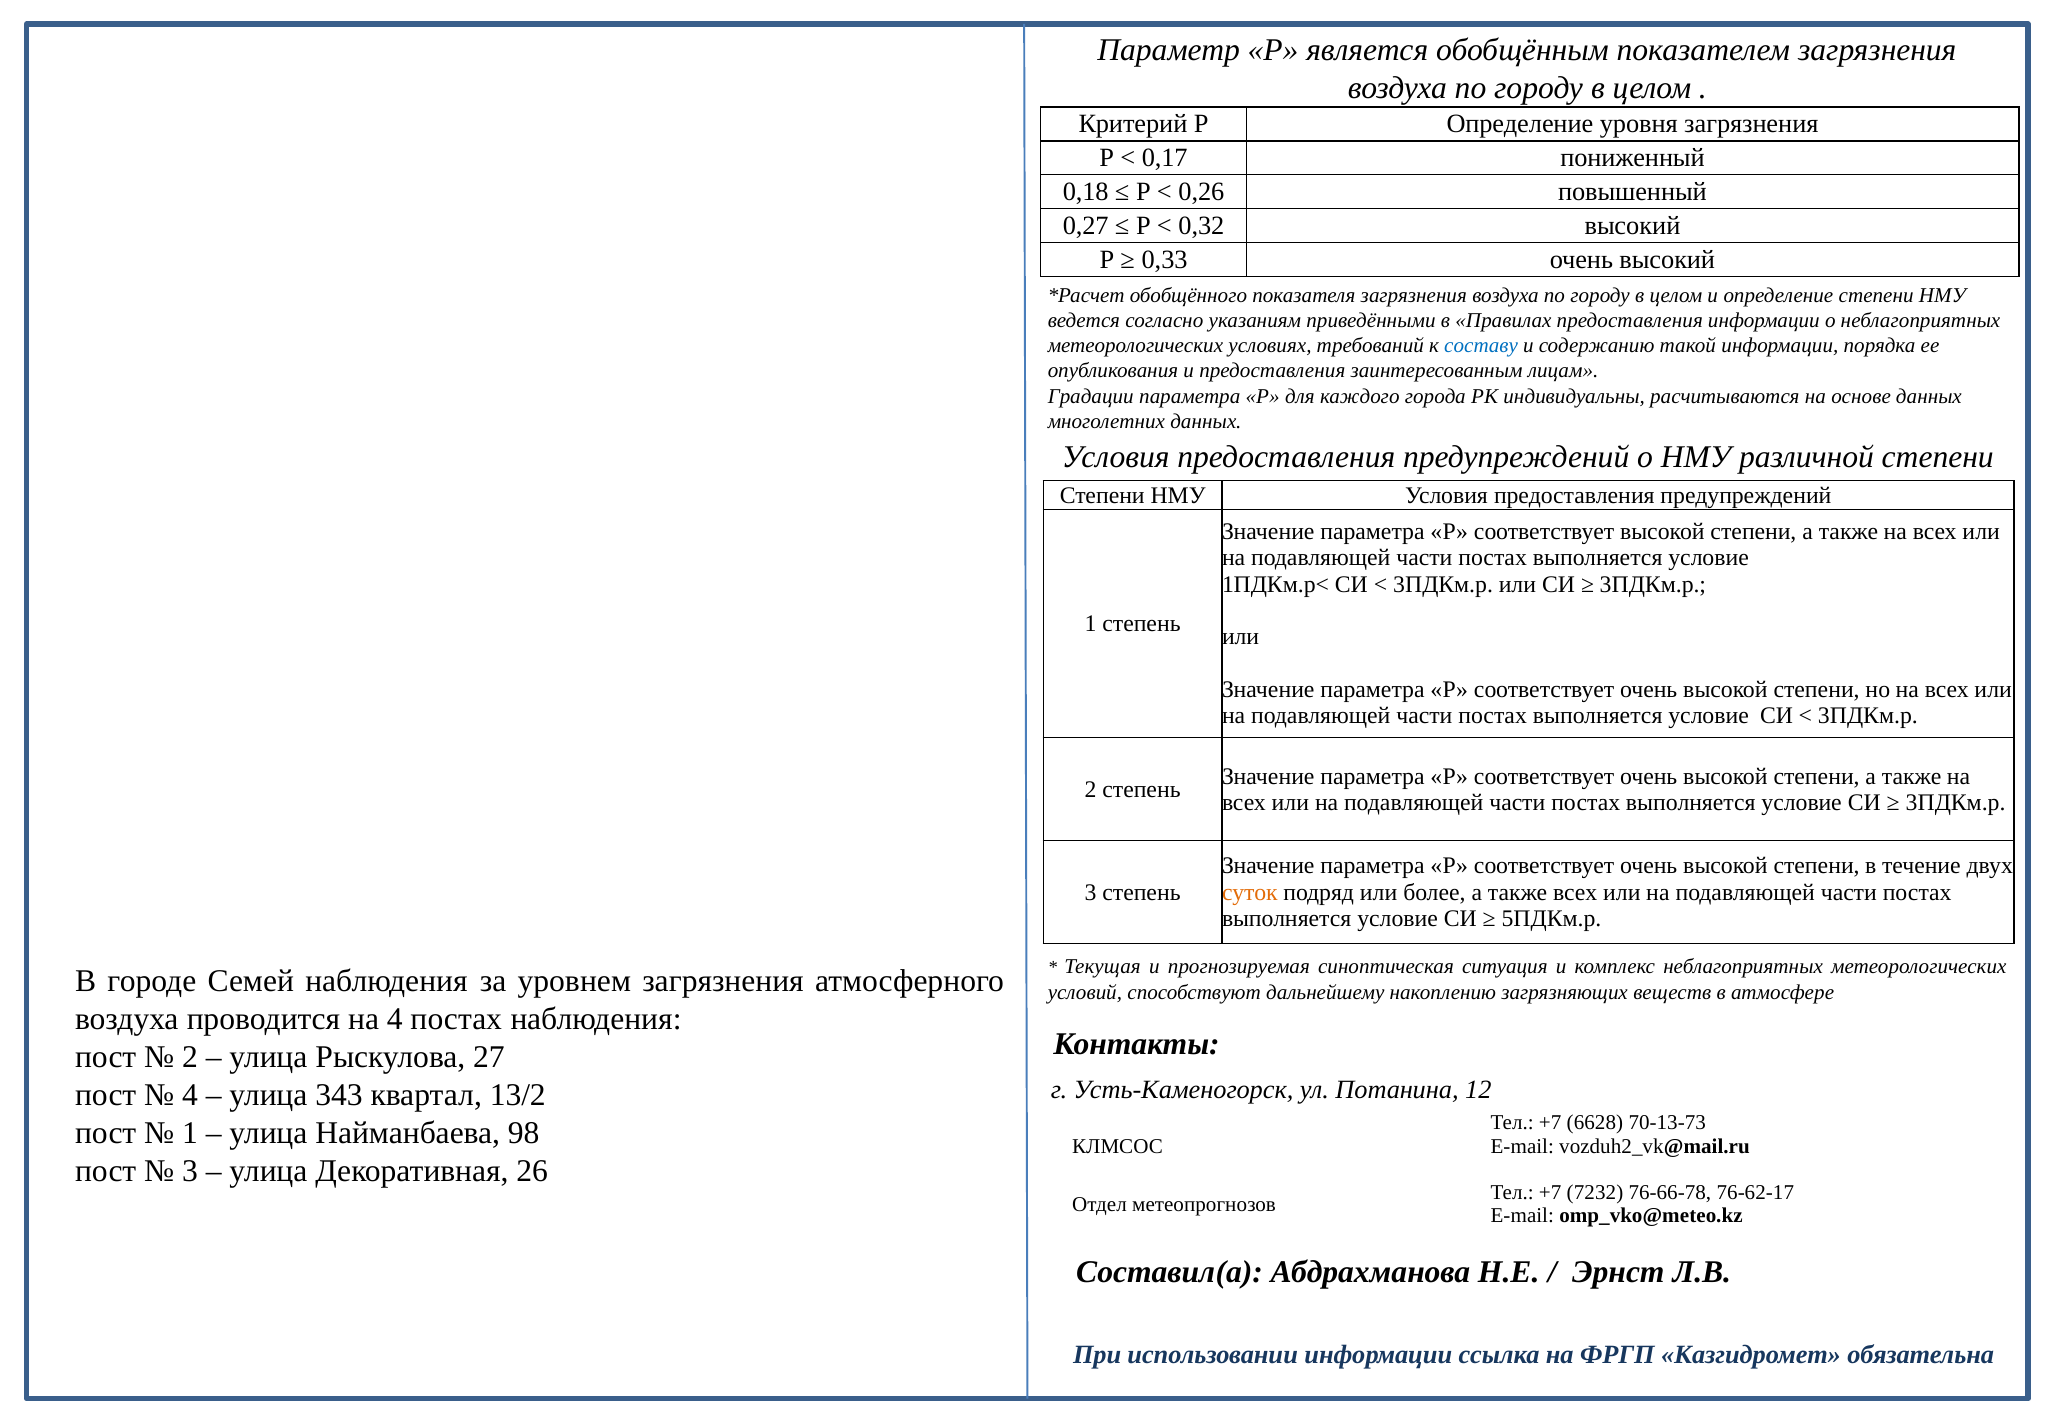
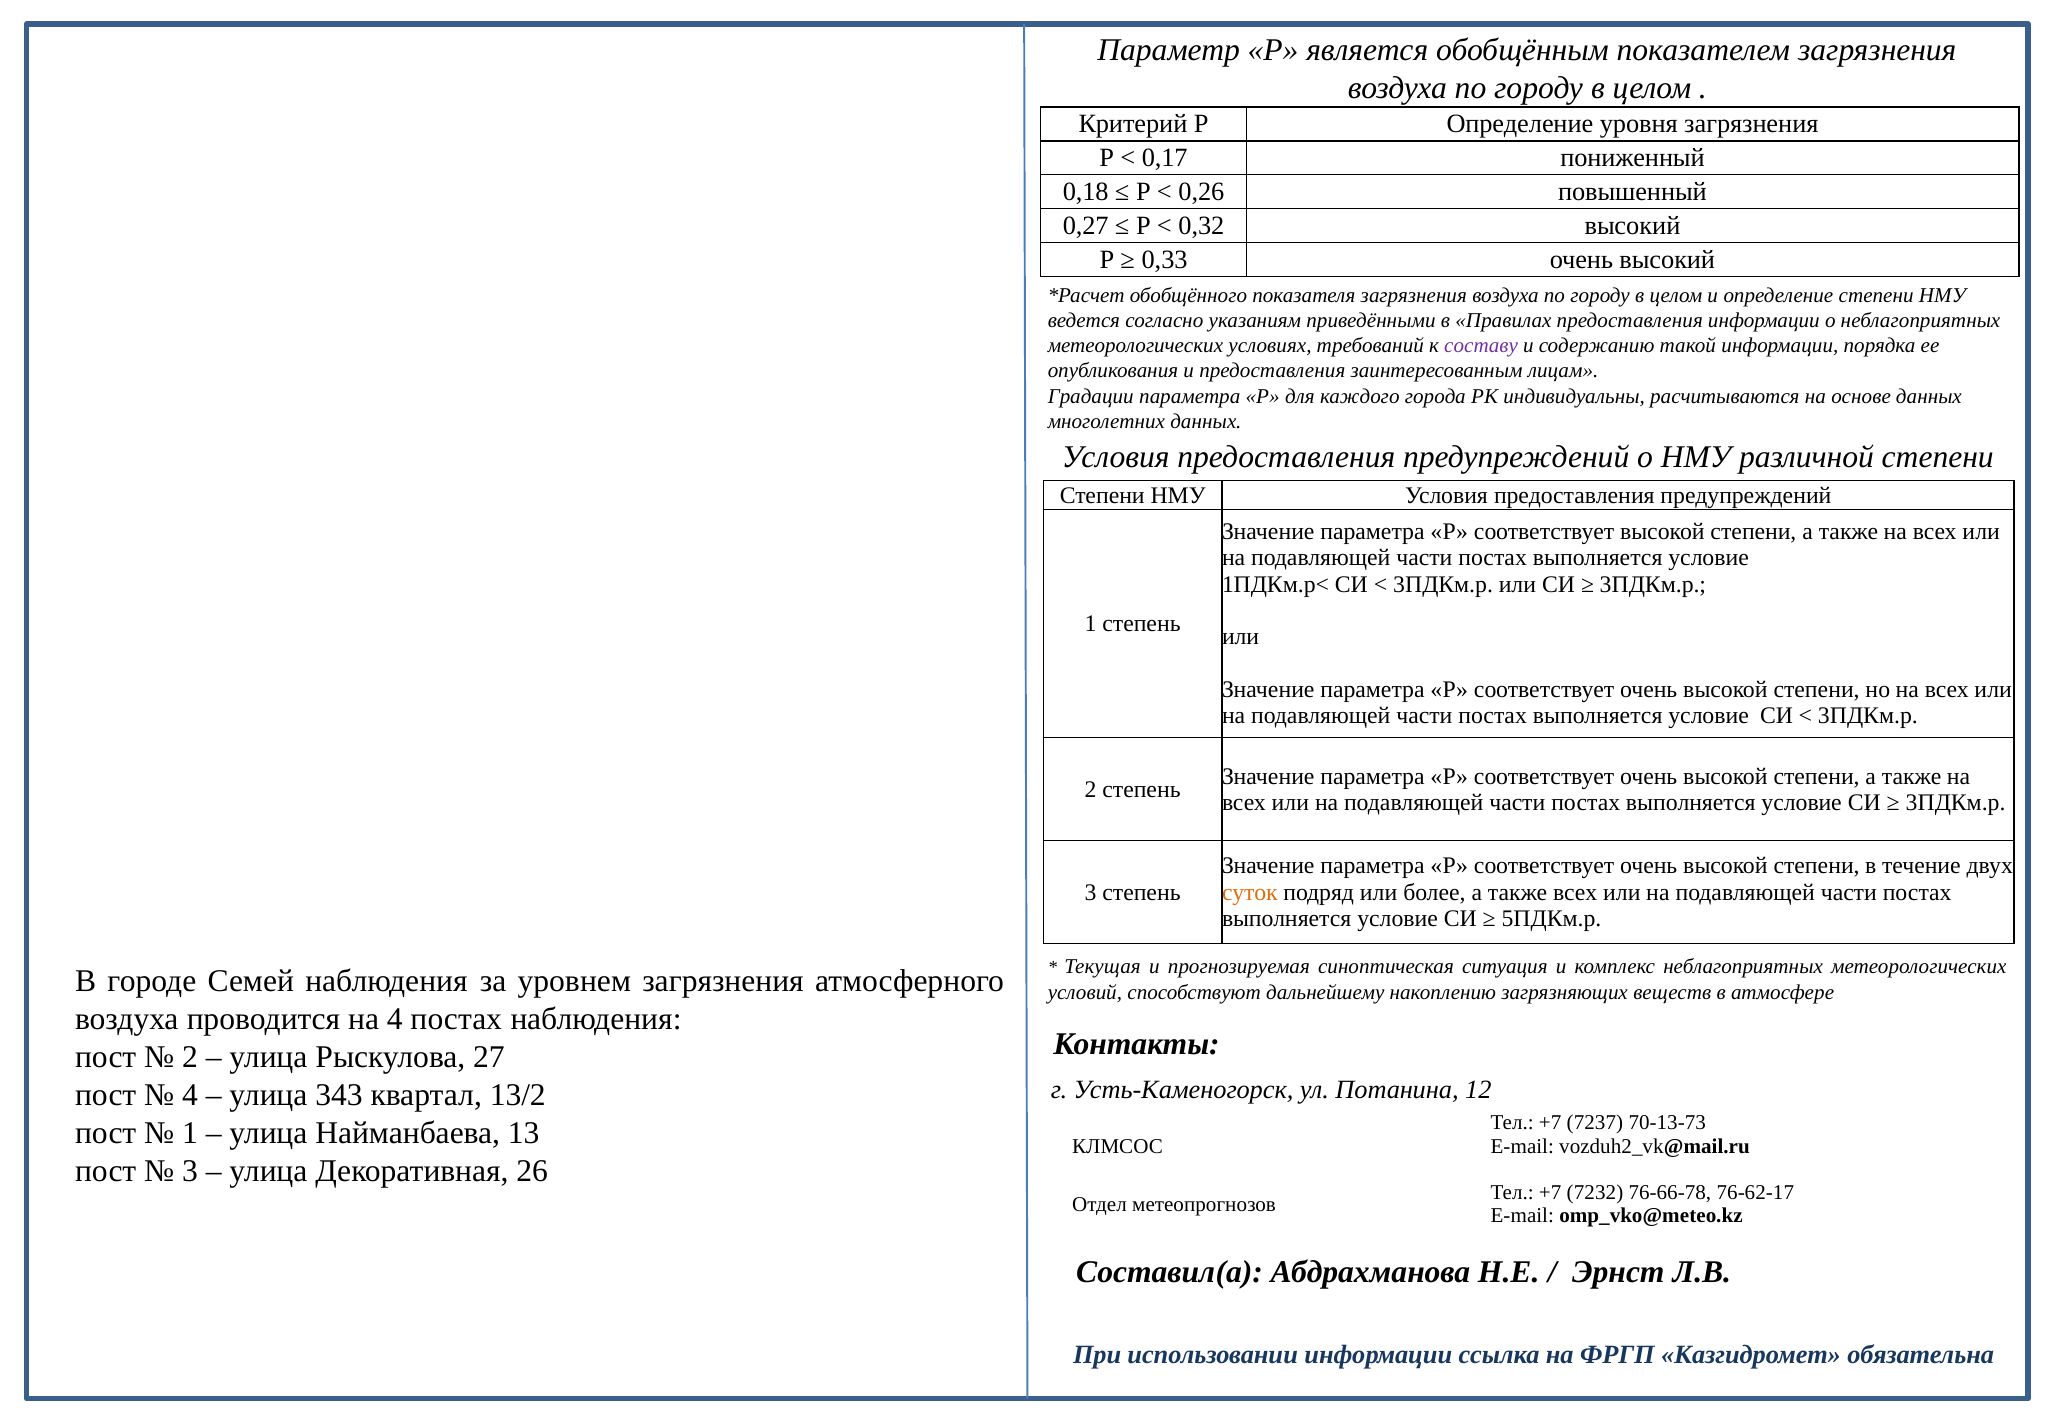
составу colour: blue -> purple
6628: 6628 -> 7237
98: 98 -> 13
